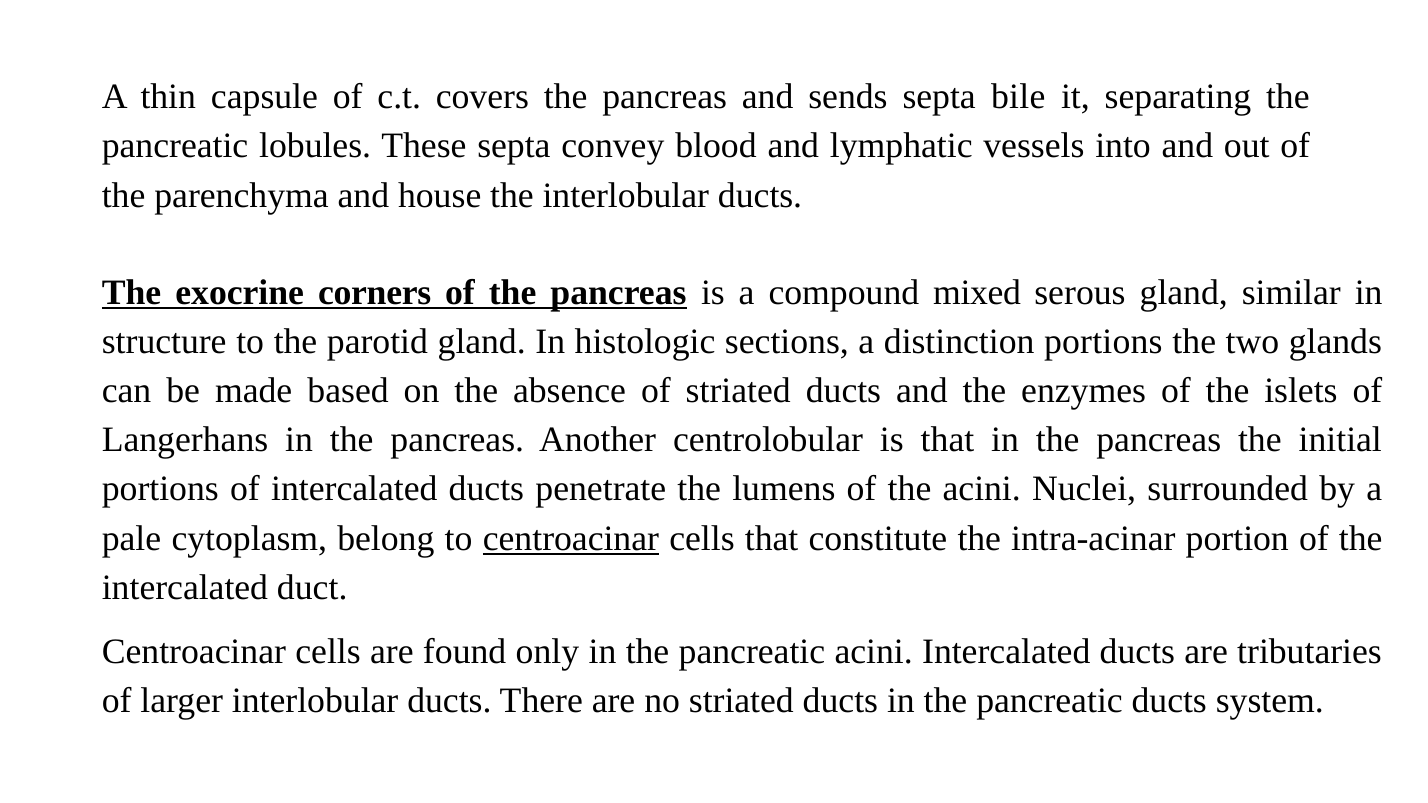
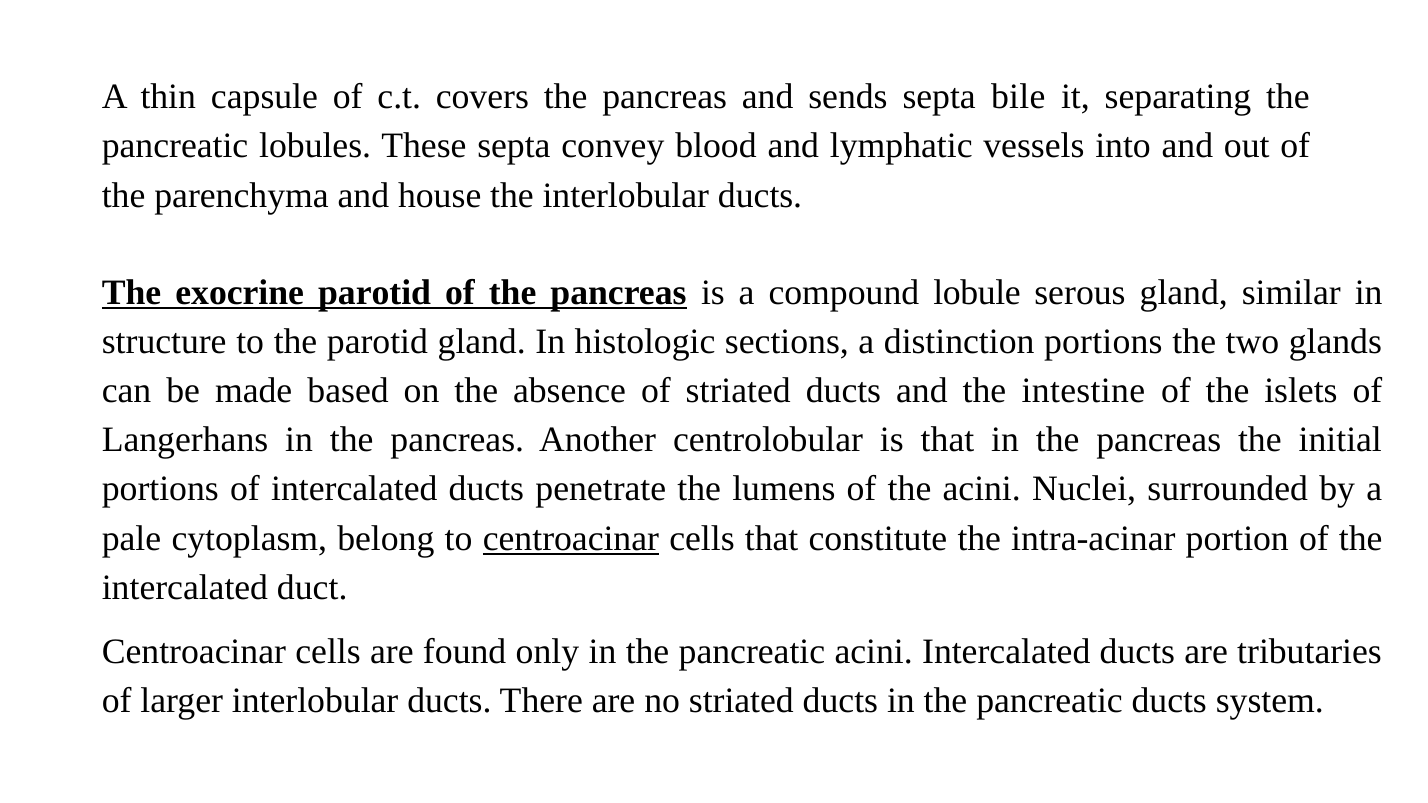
exocrine corners: corners -> parotid
mixed: mixed -> lobule
enzymes: enzymes -> intestine
